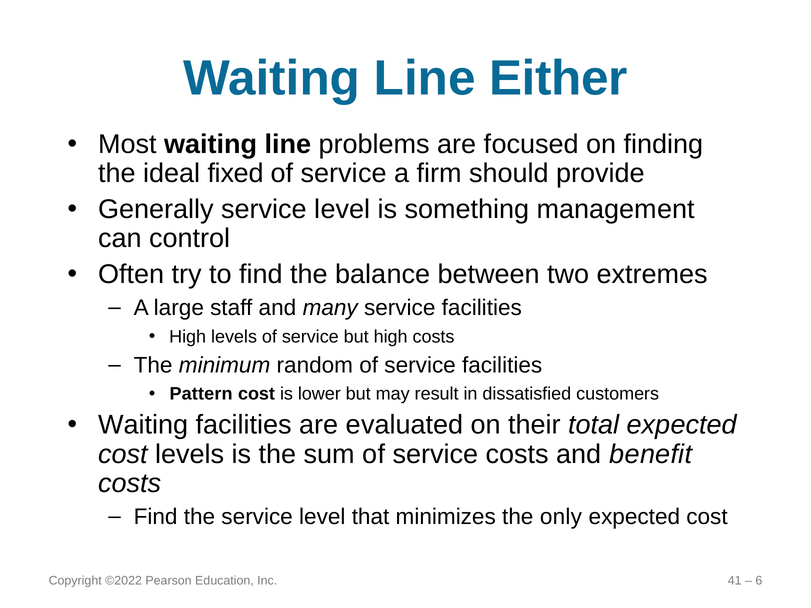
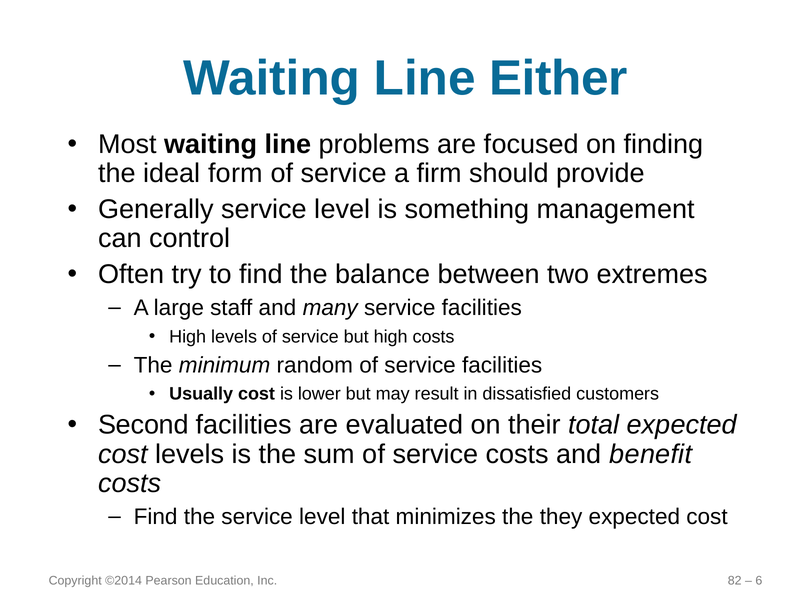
fixed: fixed -> form
Pattern: Pattern -> Usually
Waiting at (143, 425): Waiting -> Second
only: only -> they
©2022: ©2022 -> ©2014
41: 41 -> 82
